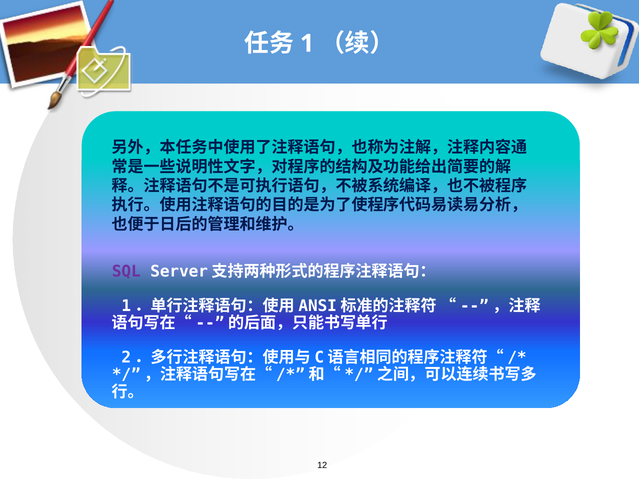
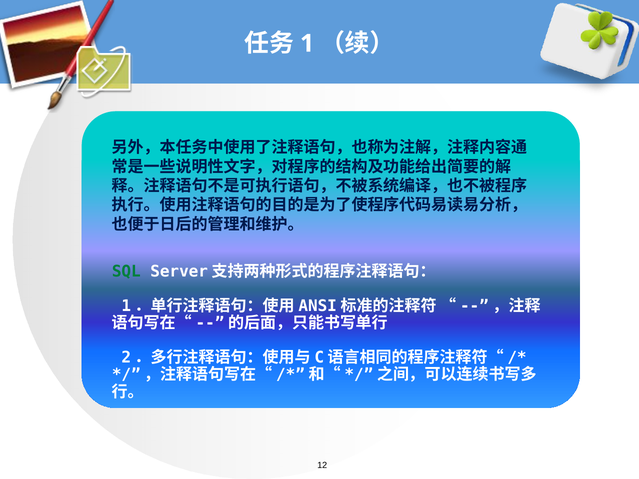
SQL colour: purple -> green
